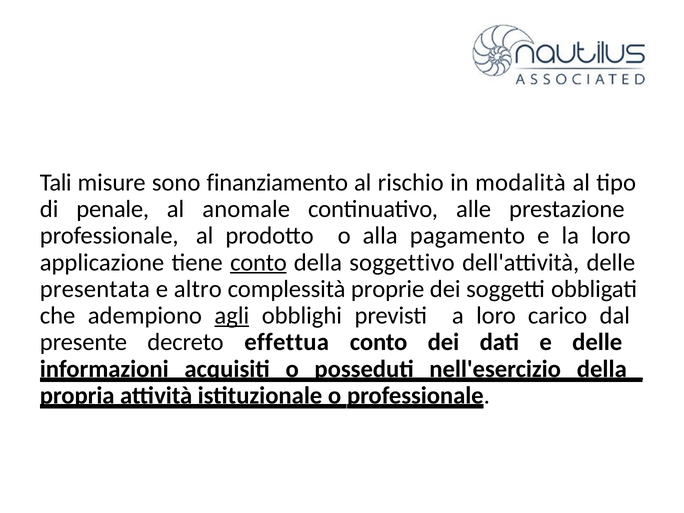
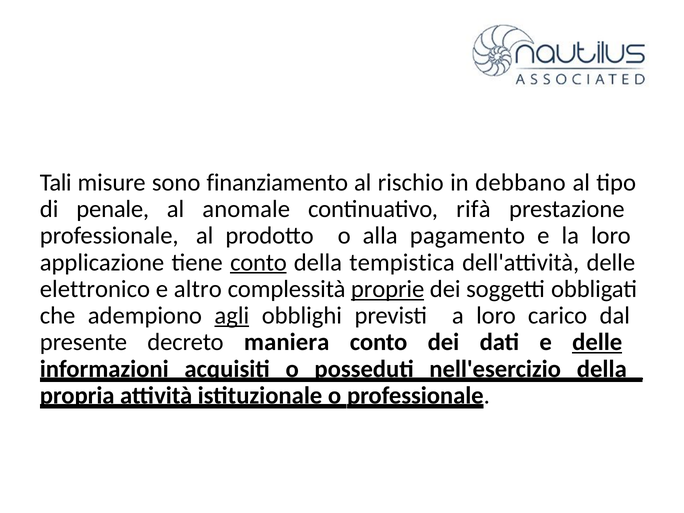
modalità: modalità -> debbano
alle: alle -> rifà
soggettivo: soggettivo -> tempistica
presentata: presentata -> elettronico
proprie underline: none -> present
effettua: effettua -> maniera
delle at (597, 342) underline: none -> present
